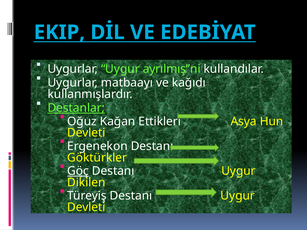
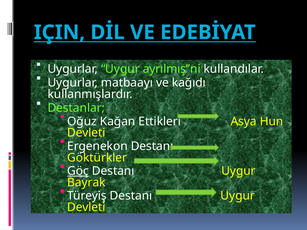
EKIP: EKIP -> IÇIN
Destanlar underline: present -> none
Dikilen: Dikilen -> Bayrak
